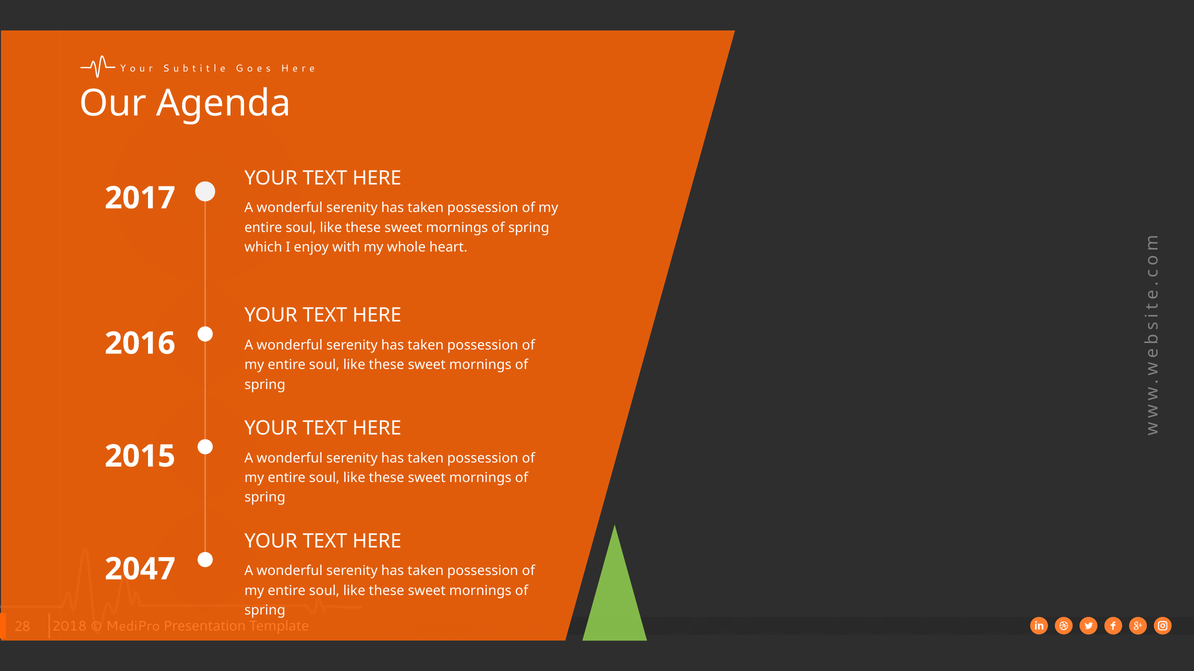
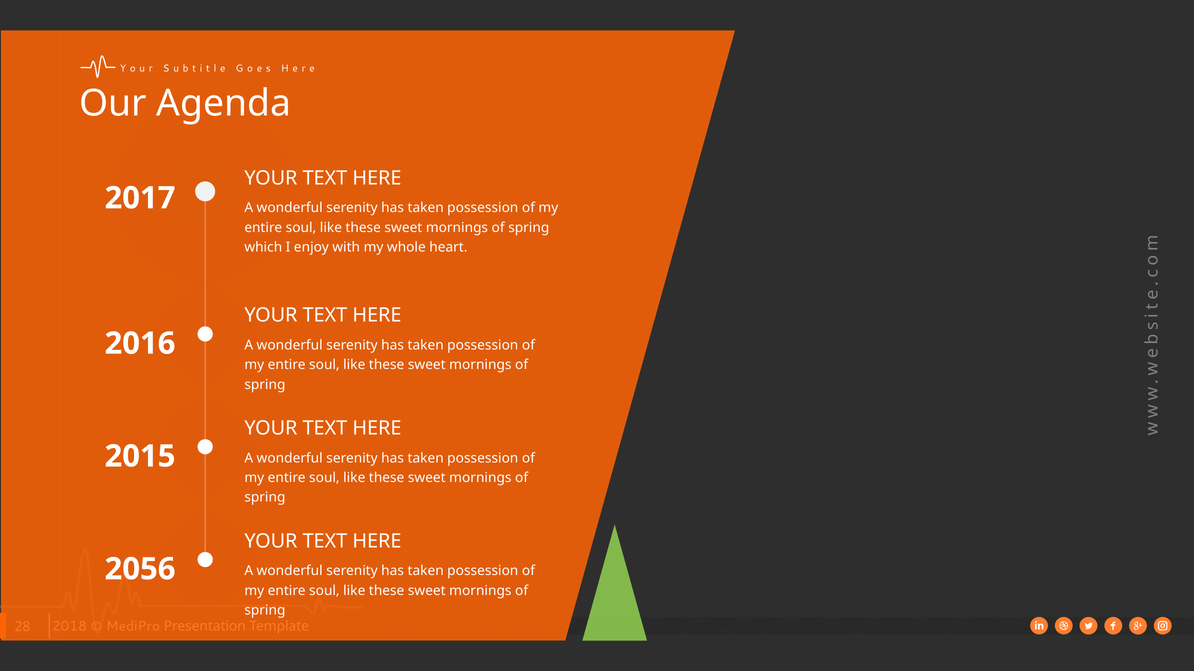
2047: 2047 -> 2056
